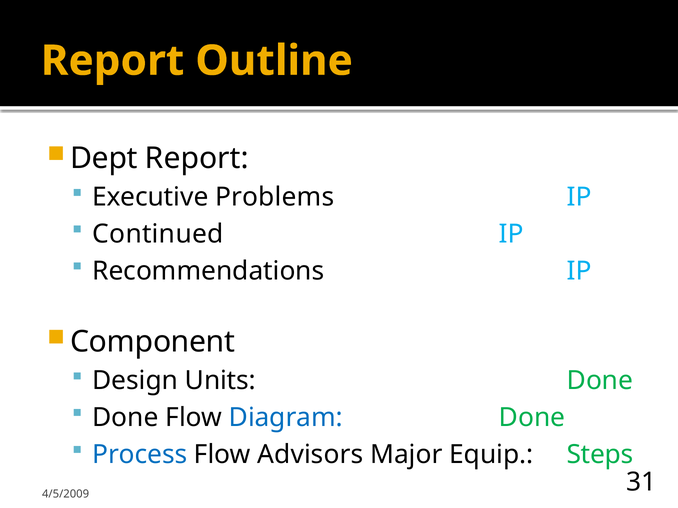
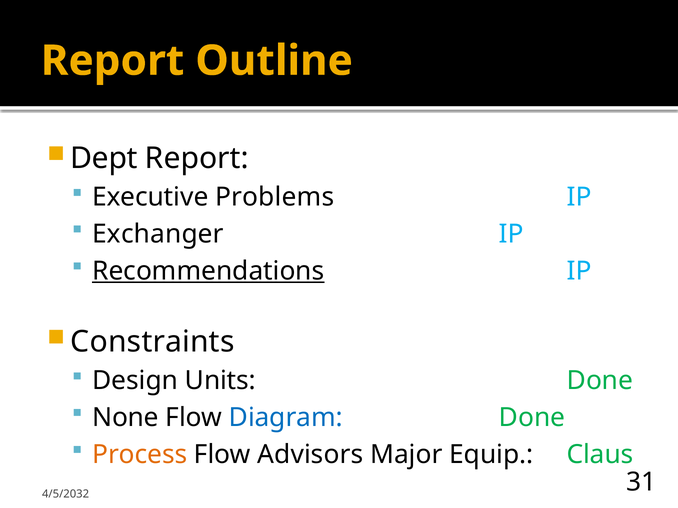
Continued: Continued -> Exchanger
Recommendations underline: none -> present
Component: Component -> Constraints
Done at (125, 418): Done -> None
Process colour: blue -> orange
Steps: Steps -> Claus
4/5/2009: 4/5/2009 -> 4/5/2032
